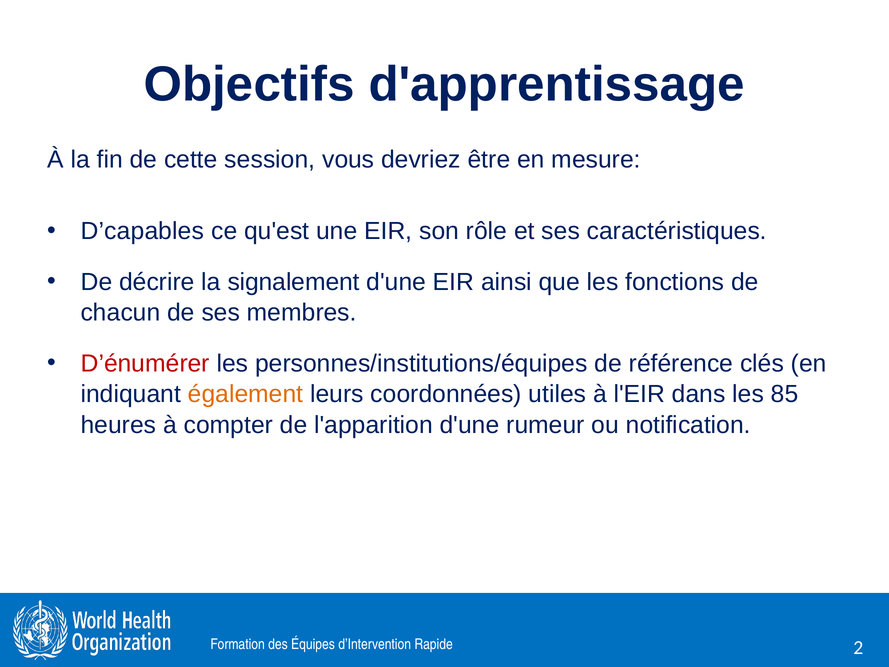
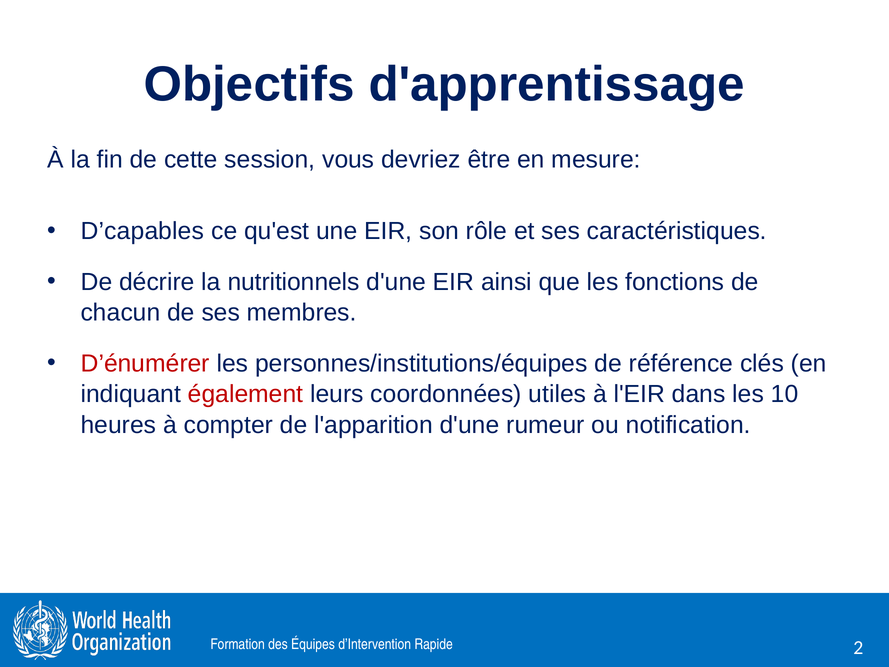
signalement: signalement -> nutritionnels
également colour: orange -> red
85: 85 -> 10
